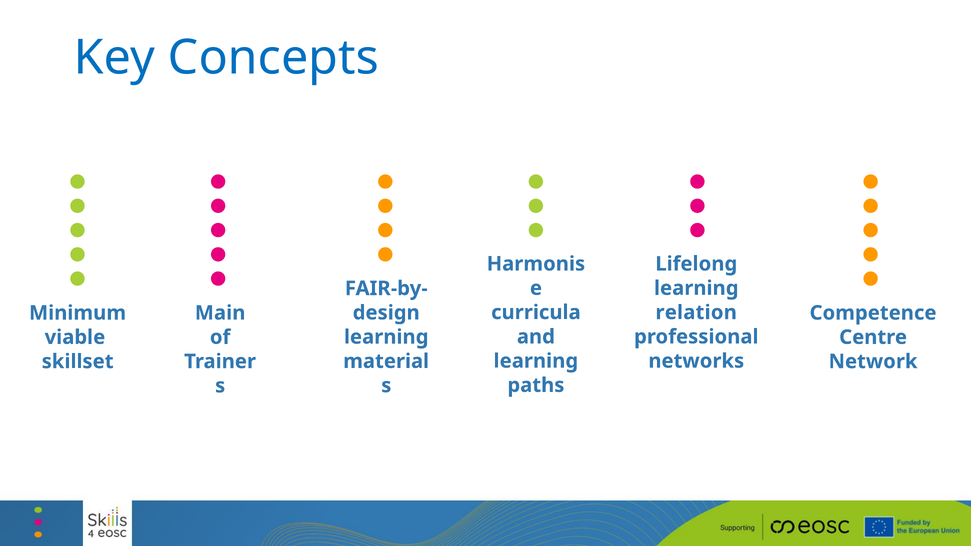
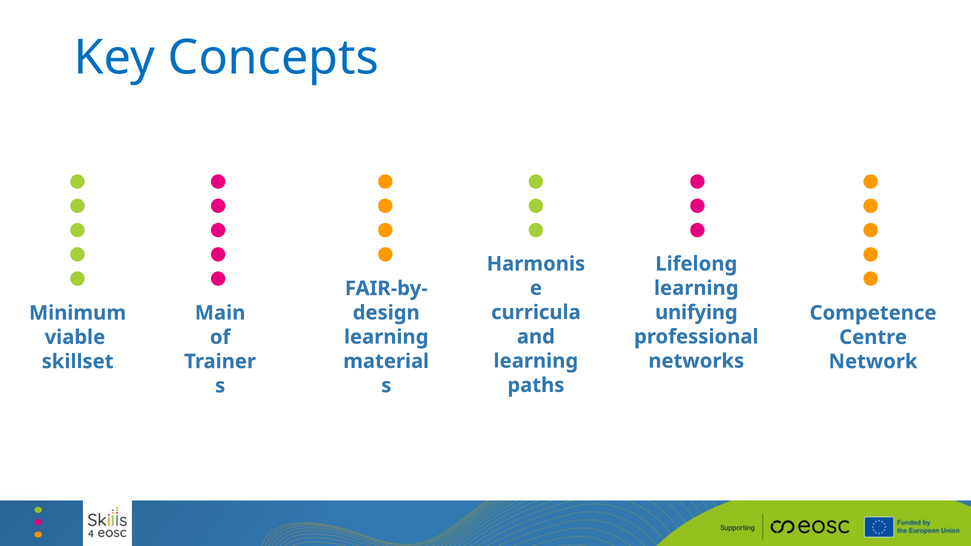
relation: relation -> unifying
